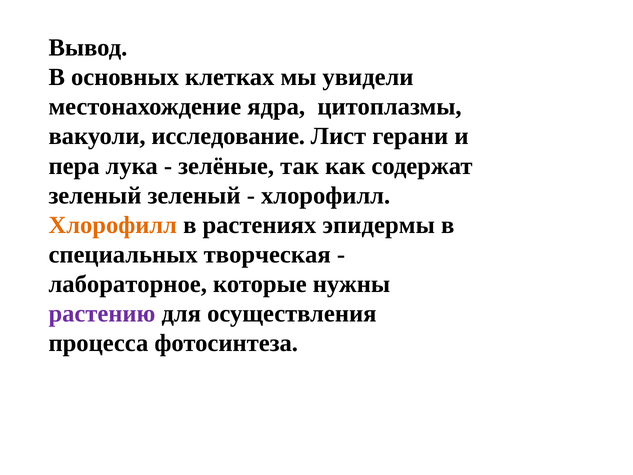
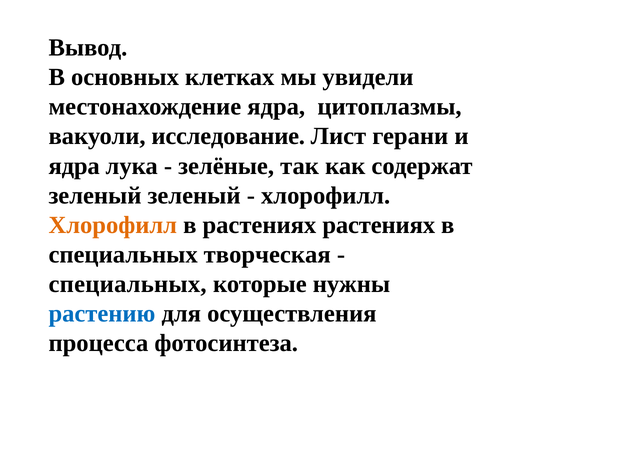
пера at (74, 166): пера -> ядра
растениях эпидермы: эпидермы -> растениях
лабораторное at (128, 284): лабораторное -> специальных
растению colour: purple -> blue
